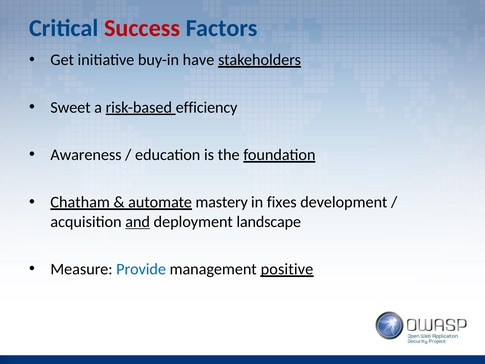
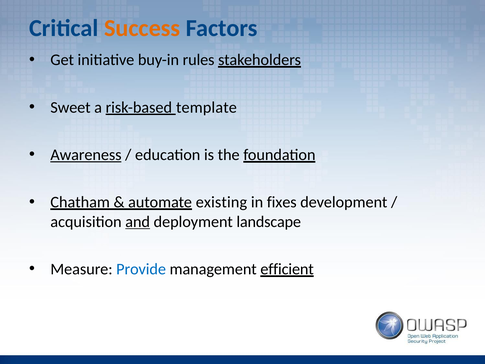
Success colour: red -> orange
have: have -> rules
efficiency: efficiency -> template
Awareness underline: none -> present
mastery: mastery -> existing
positive: positive -> efficient
